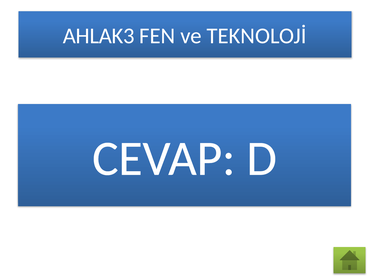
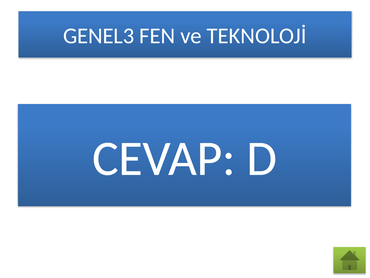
AHLAK3: AHLAK3 -> GENEL3
